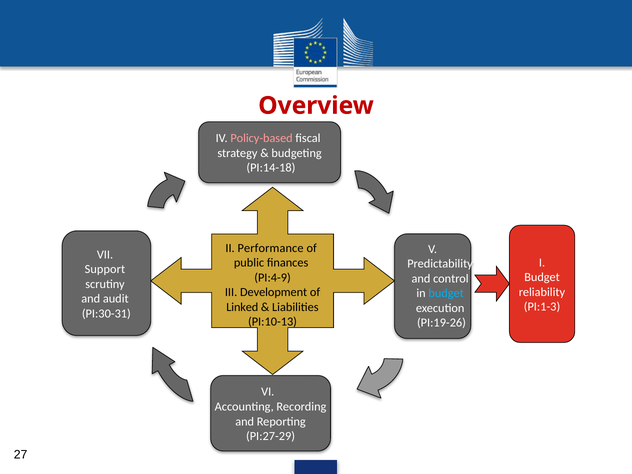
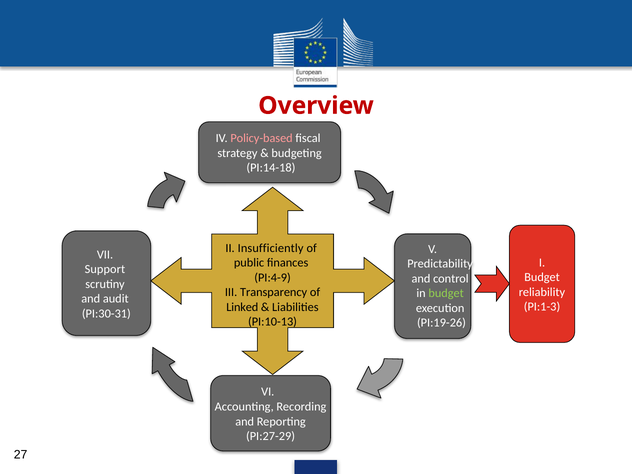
Performance: Performance -> Insufficiently
Development: Development -> Transparency
budget at (446, 293) colour: light blue -> light green
